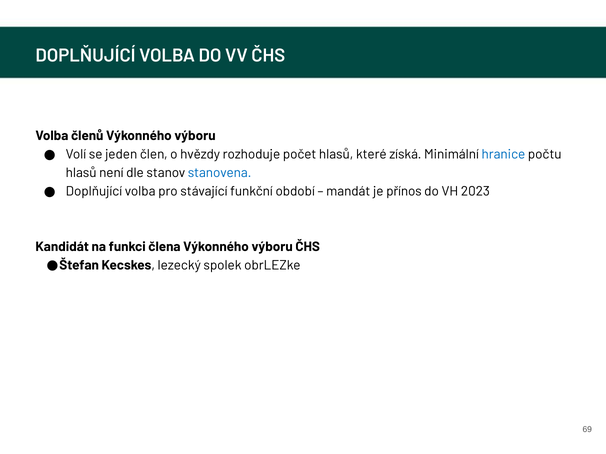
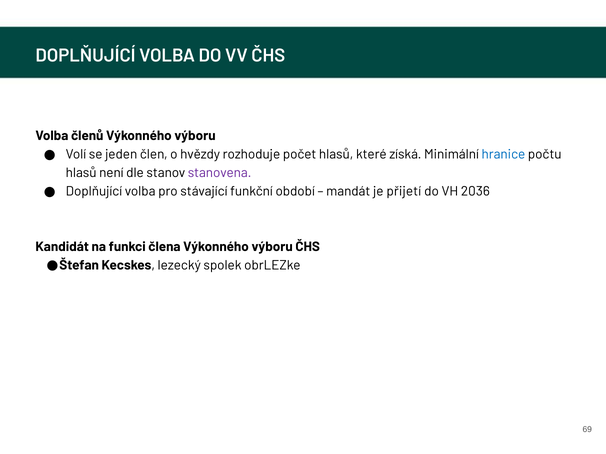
stanovena colour: blue -> purple
přínos: přínos -> přijetí
2023: 2023 -> 2036
